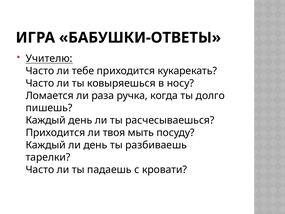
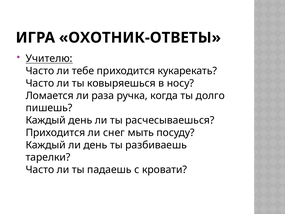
БАБУШКИ-ОТВЕТЫ: БАБУШКИ-ОТВЕТЫ -> ОХОТНИК-ОТВЕТЫ
твоя: твоя -> снег
